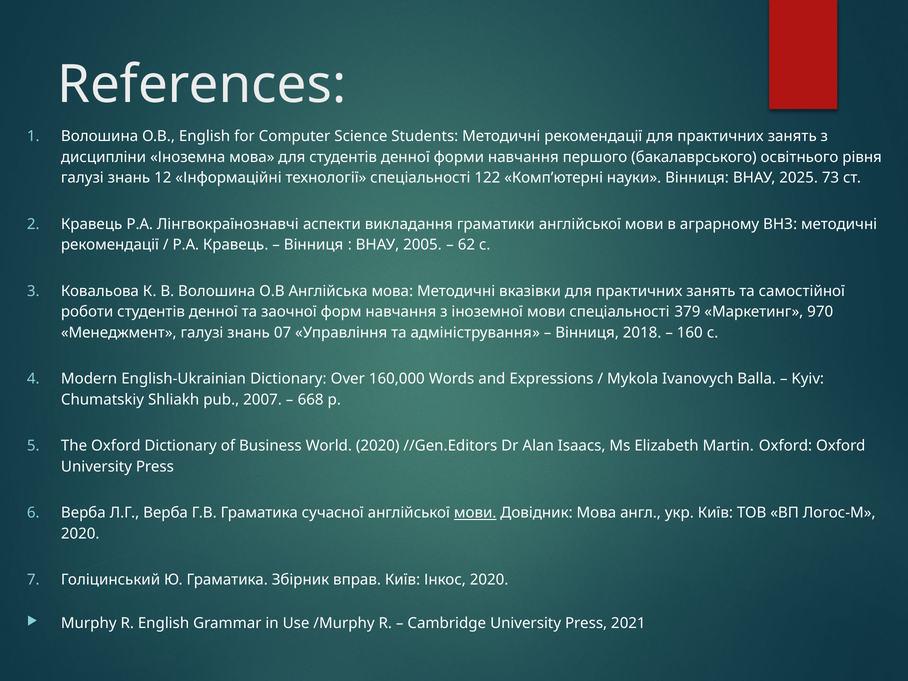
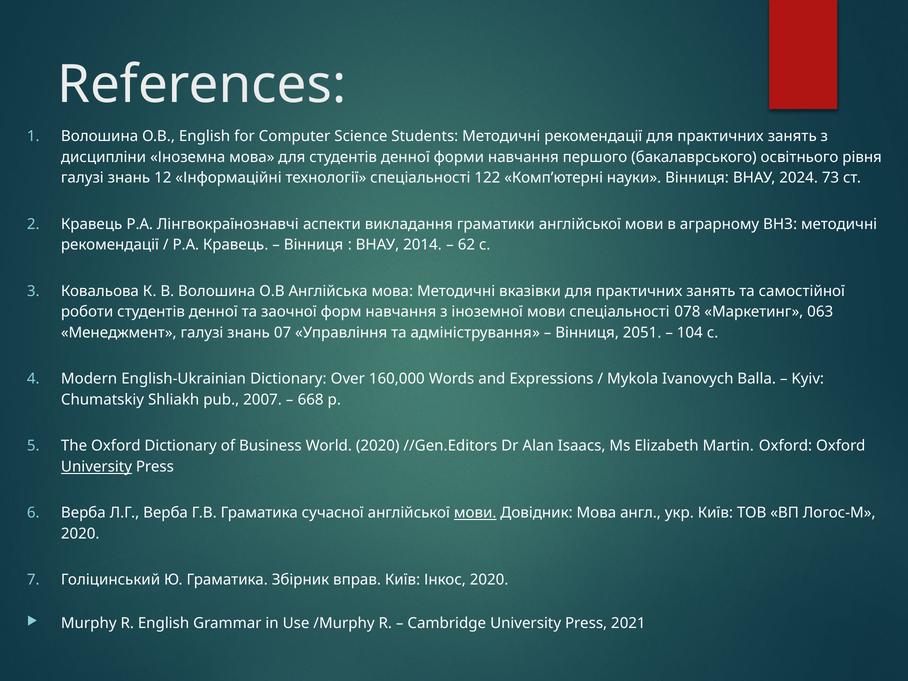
2025: 2025 -> 2024
2005: 2005 -> 2014
379: 379 -> 078
970: 970 -> 063
2018: 2018 -> 2051
160: 160 -> 104
University at (96, 467) underline: none -> present
